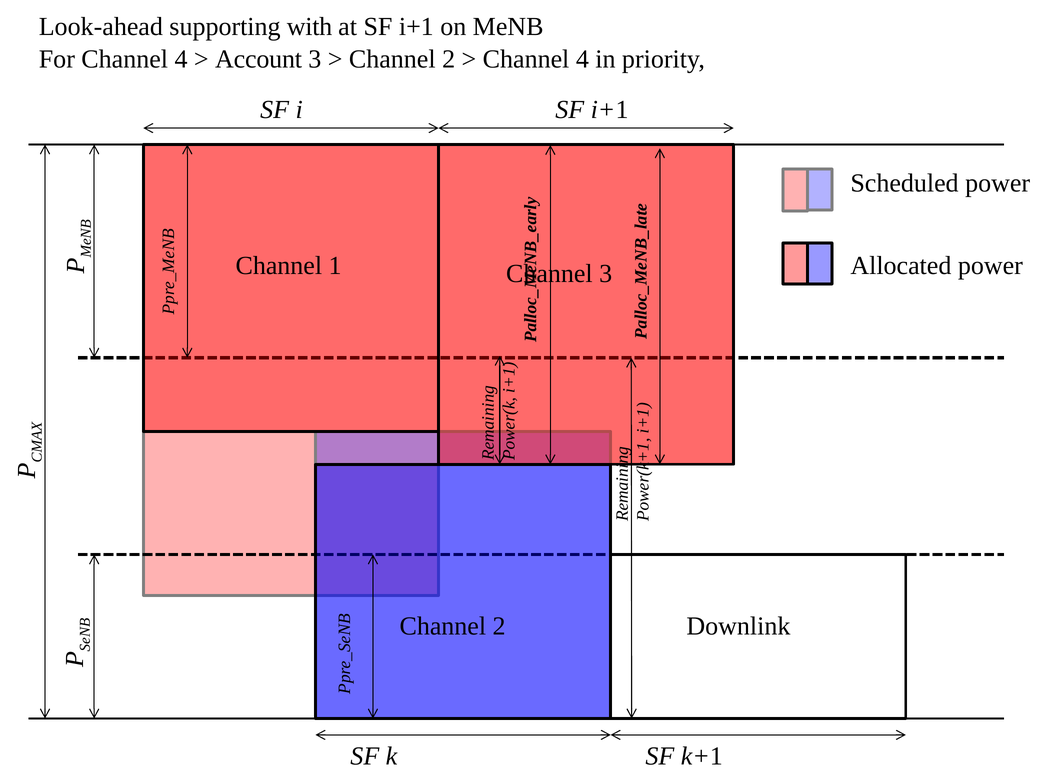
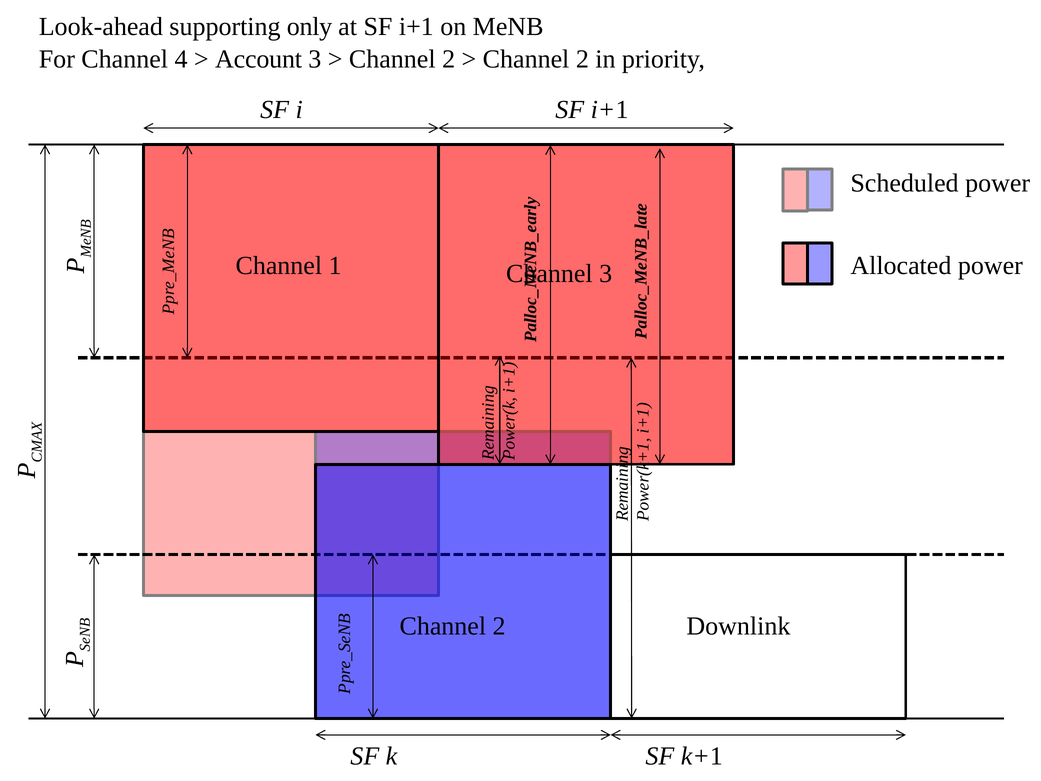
with: with -> only
4 at (582, 59): 4 -> 2
